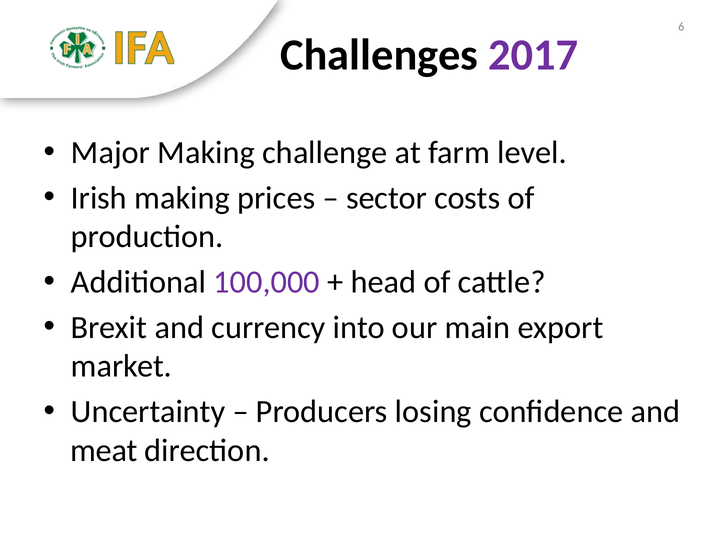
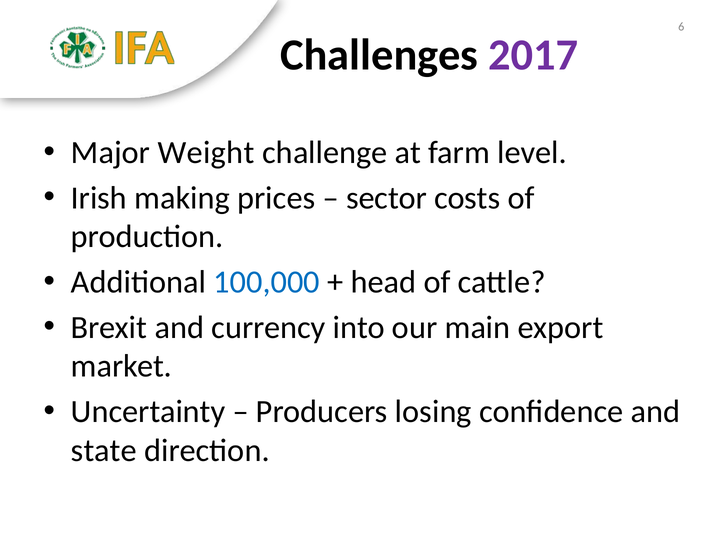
Major Making: Making -> Weight
100,000 colour: purple -> blue
meat: meat -> state
